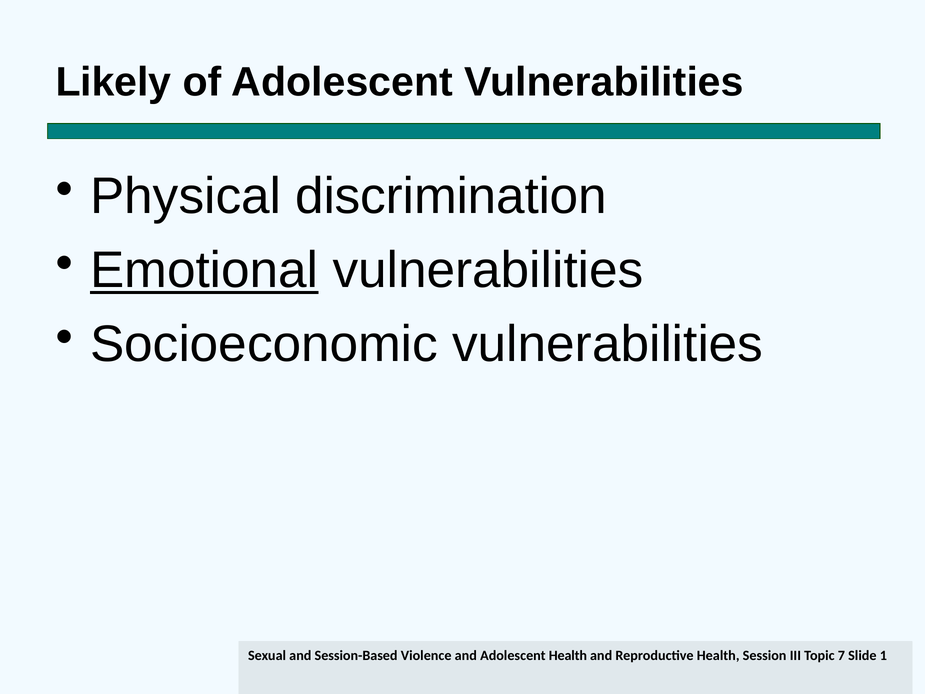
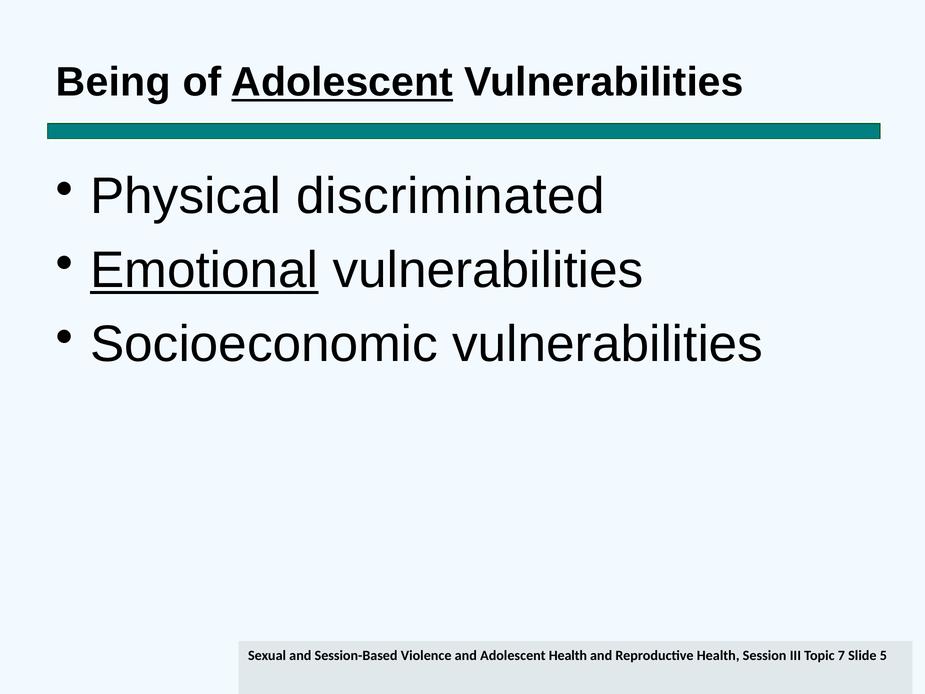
Likely: Likely -> Being
Adolescent at (342, 82) underline: none -> present
discrimination: discrimination -> discriminated
1 at (883, 655): 1 -> 5
